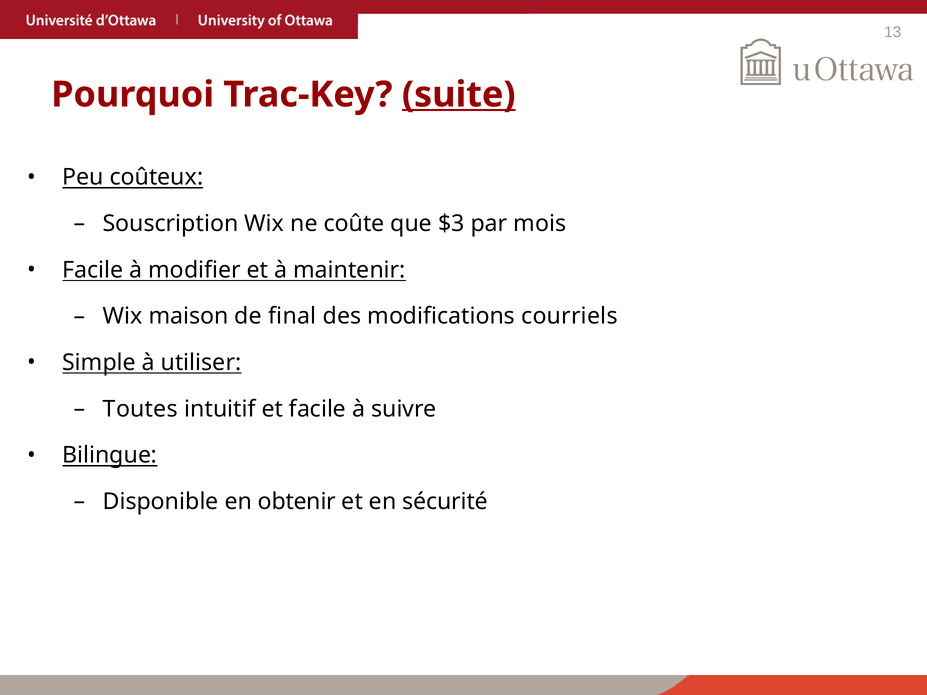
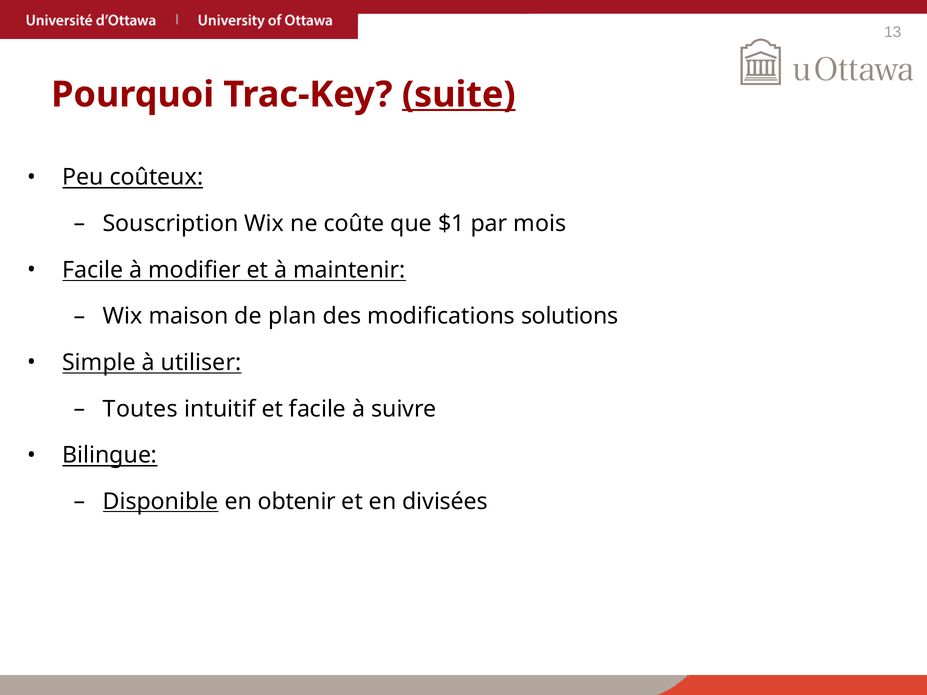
$3: $3 -> $1
final: final -> plan
courriels: courriels -> solutions
Disponible underline: none -> present
sécurité: sécurité -> divisées
